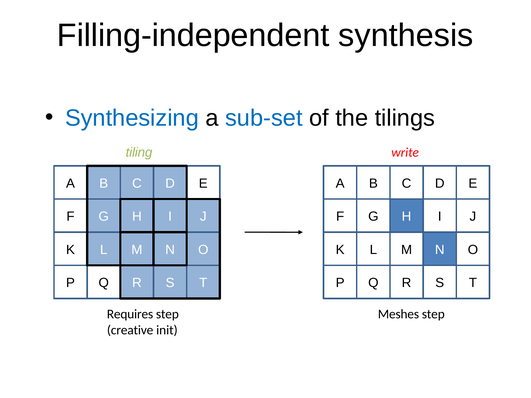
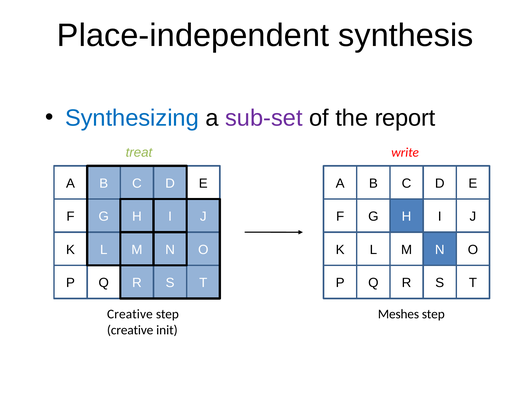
Filling-independent: Filling-independent -> Place-independent
sub-set colour: blue -> purple
tilings: tilings -> report
tiling: tiling -> treat
Requires at (130, 314): Requires -> Creative
